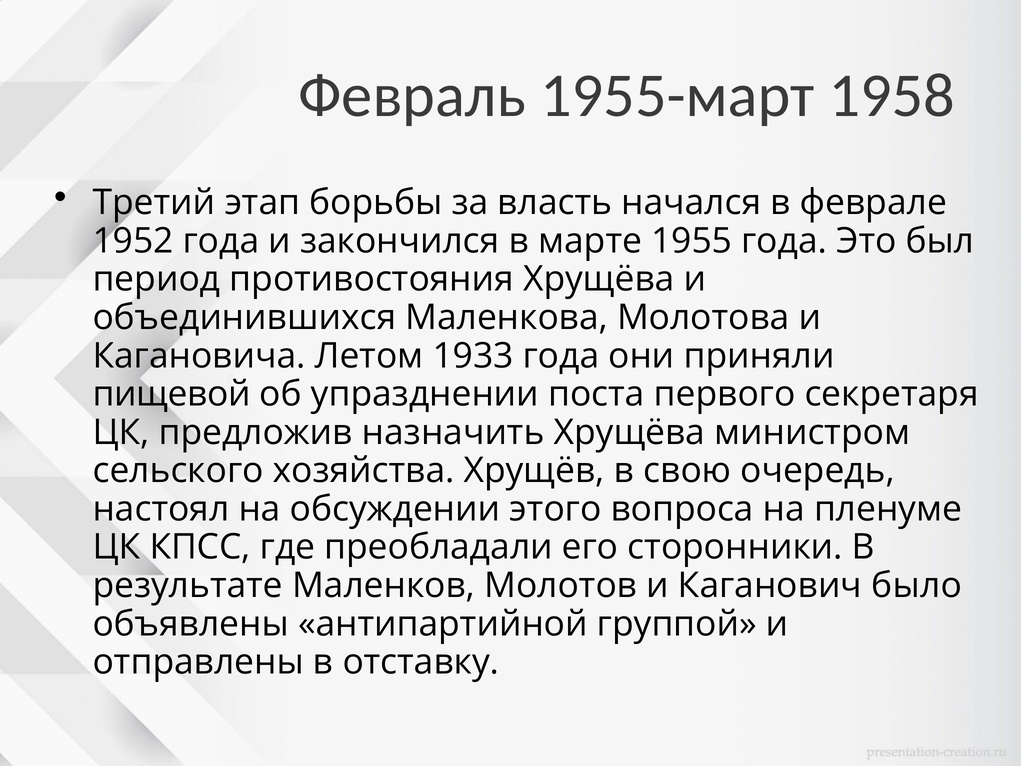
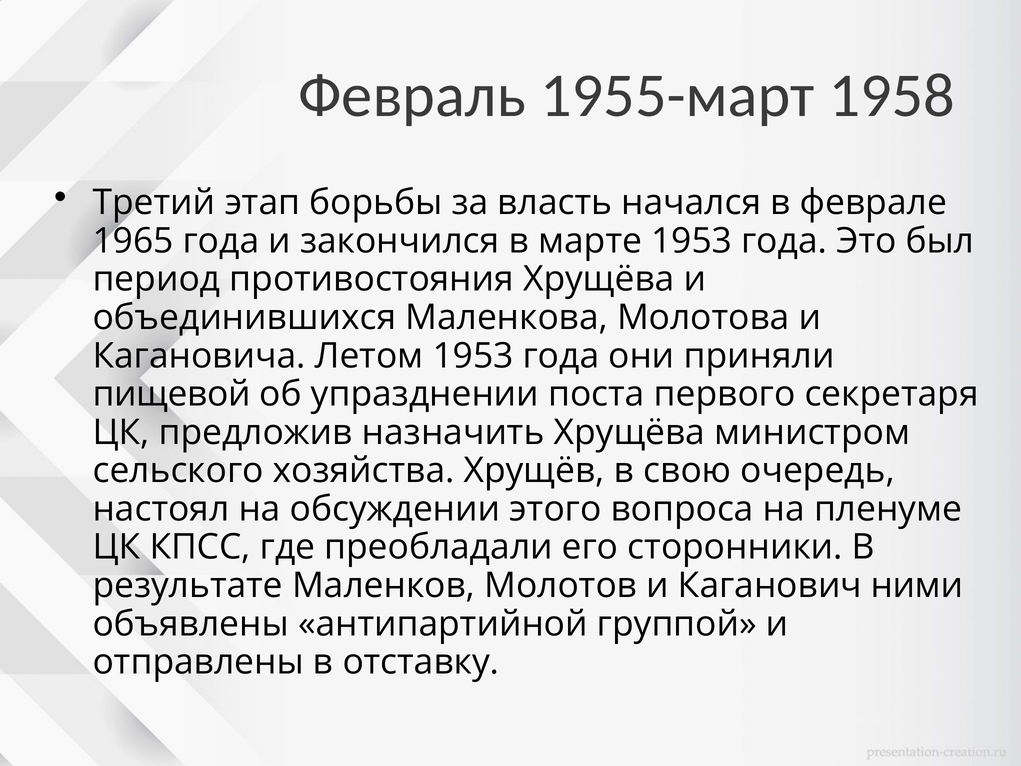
1952: 1952 -> 1965
марте 1955: 1955 -> 1953
Летом 1933: 1933 -> 1953
было: было -> ними
